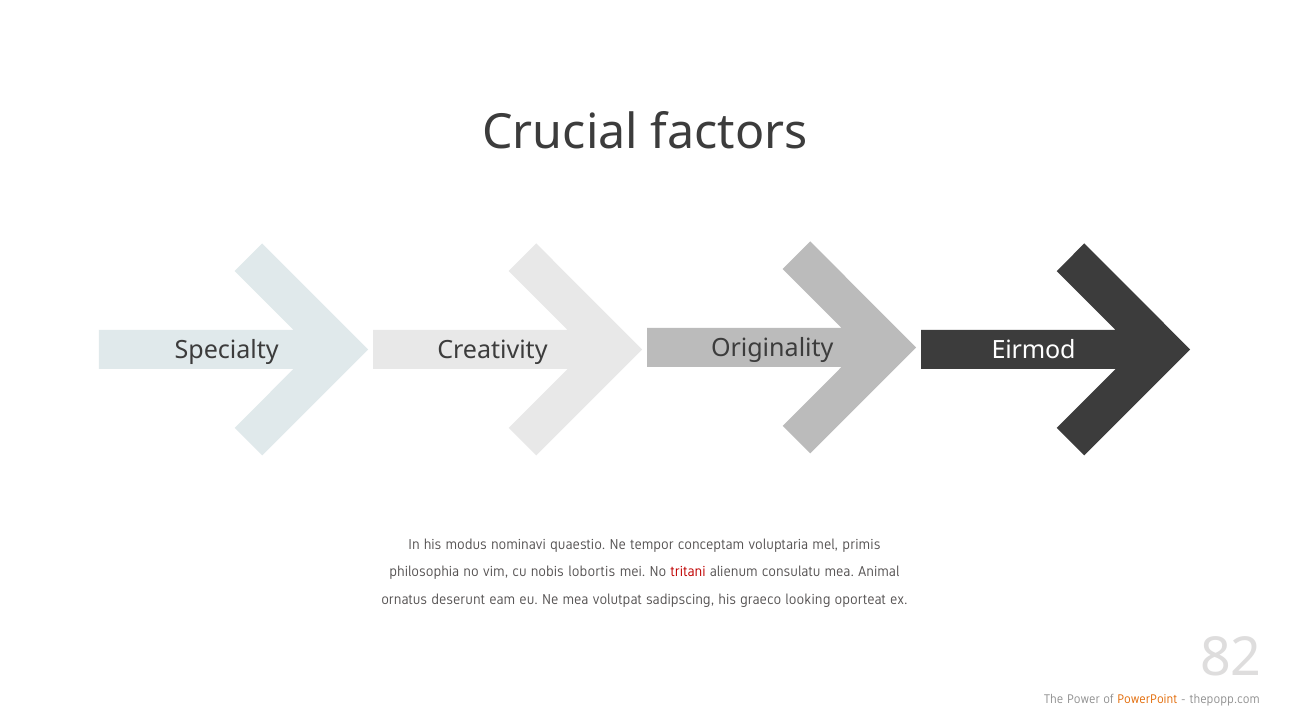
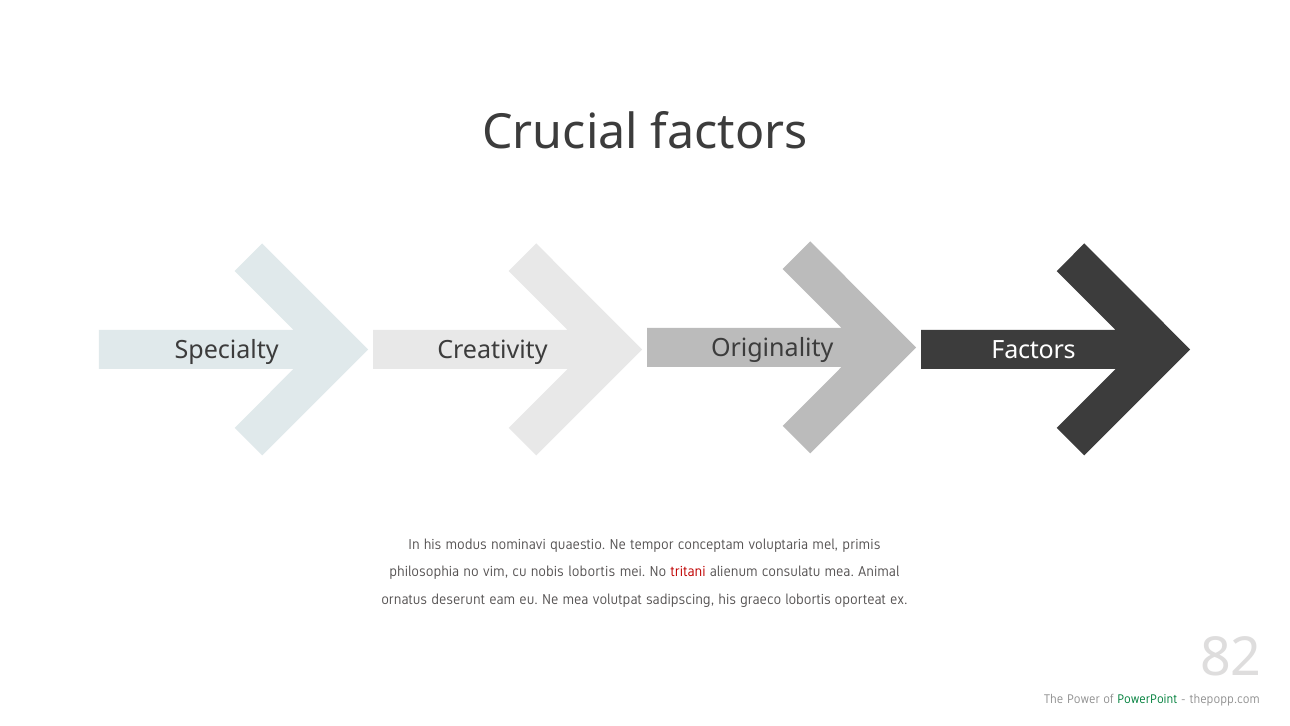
Eirmod at (1034, 350): Eirmod -> Factors
graeco looking: looking -> lobortis
PowerPoint colour: orange -> green
